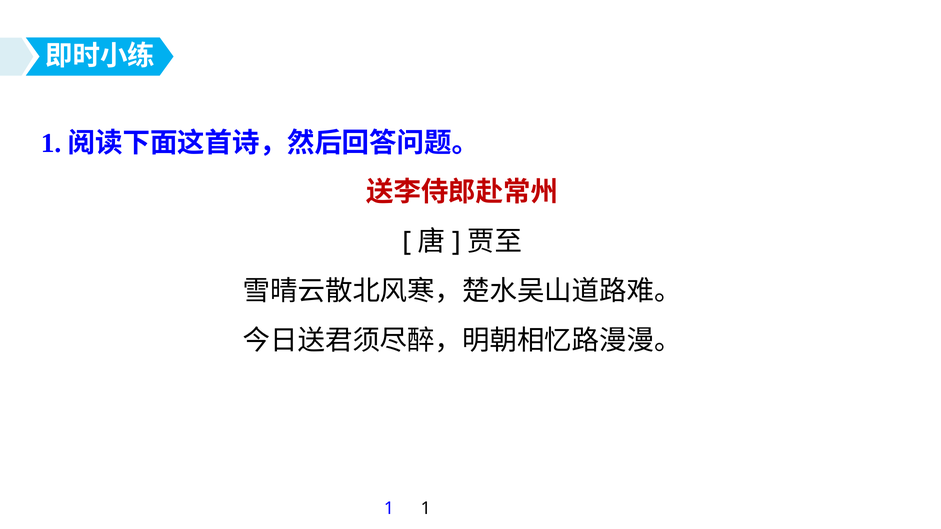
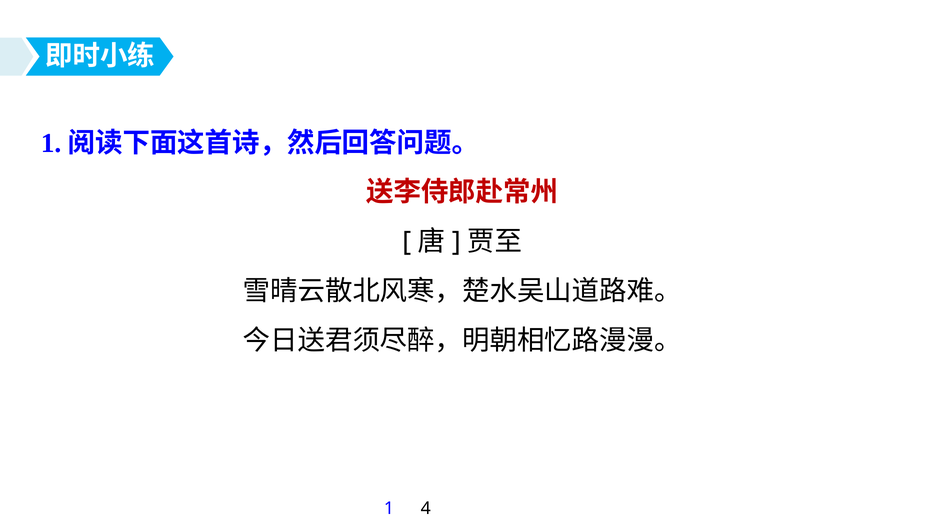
1 1: 1 -> 4
